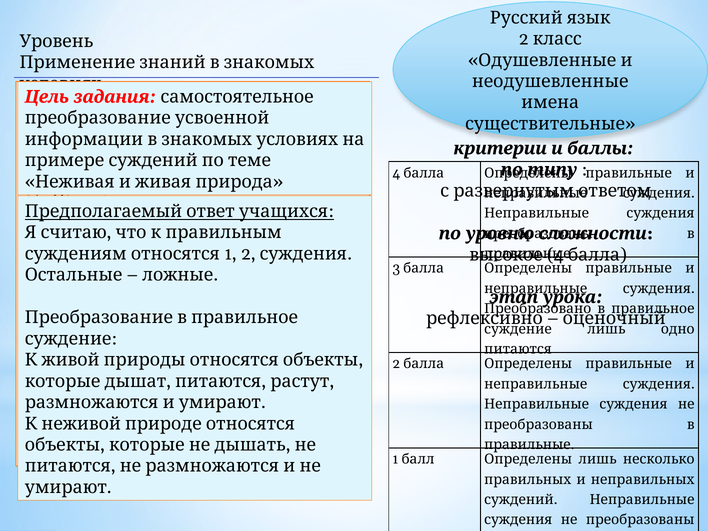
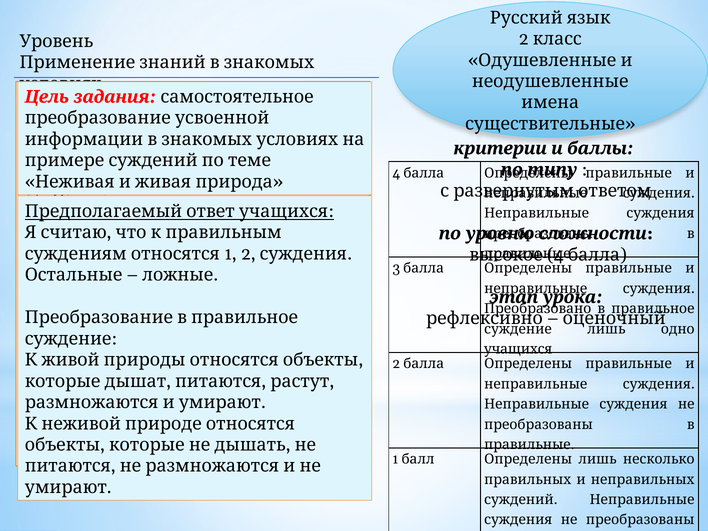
питаются at (518, 349): питаются -> учащихся
